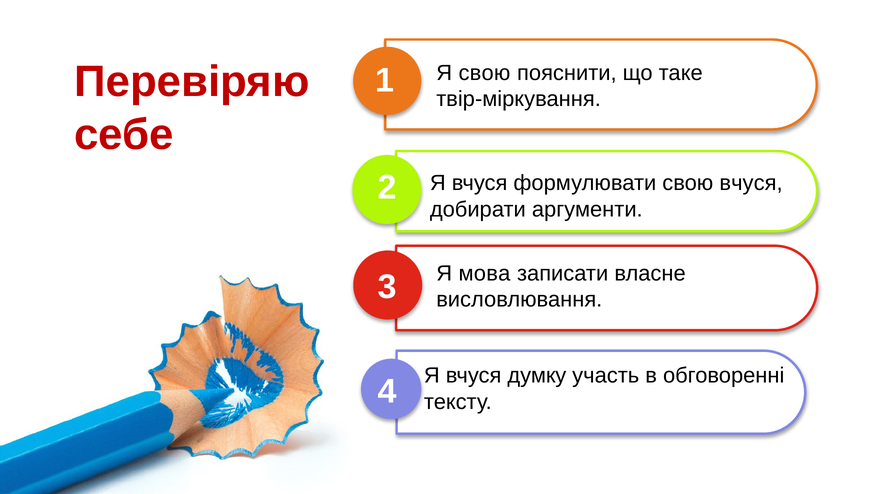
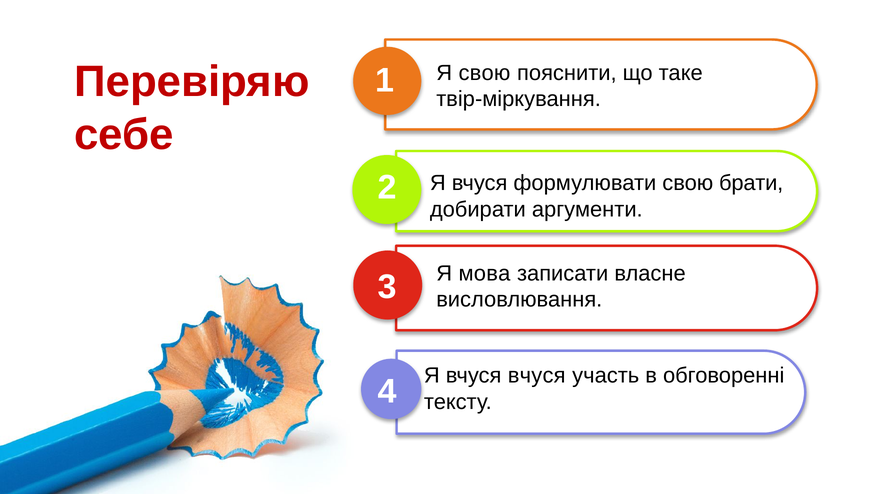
свою вчуся: вчуся -> брати
вчуся думку: думку -> вчуся
